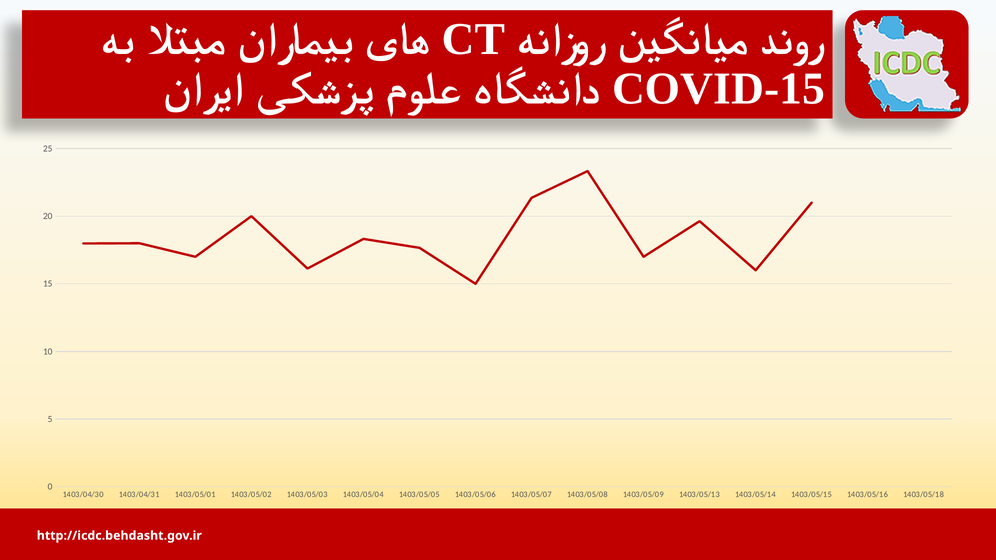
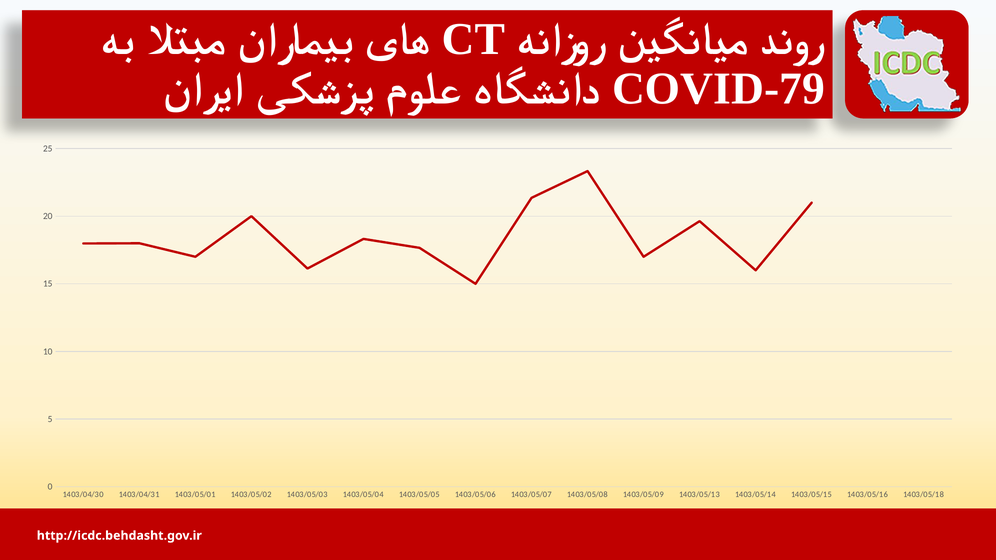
COVID-15: COVID-15 -> COVID-79
